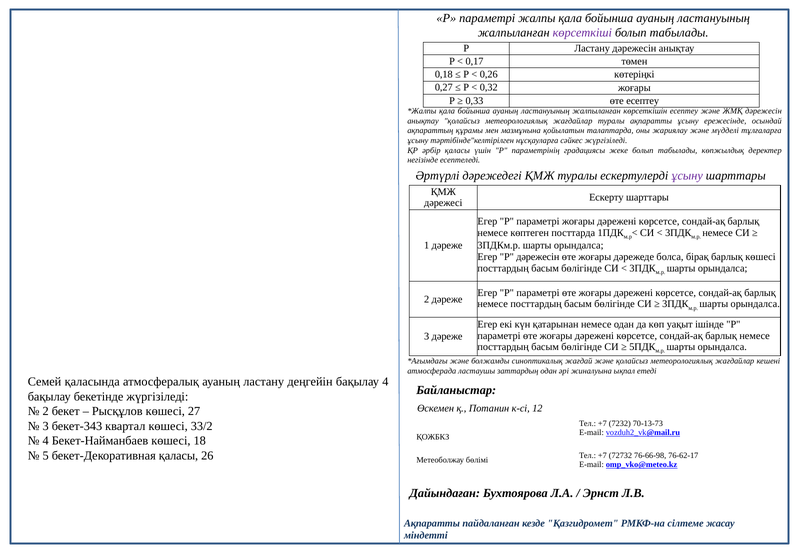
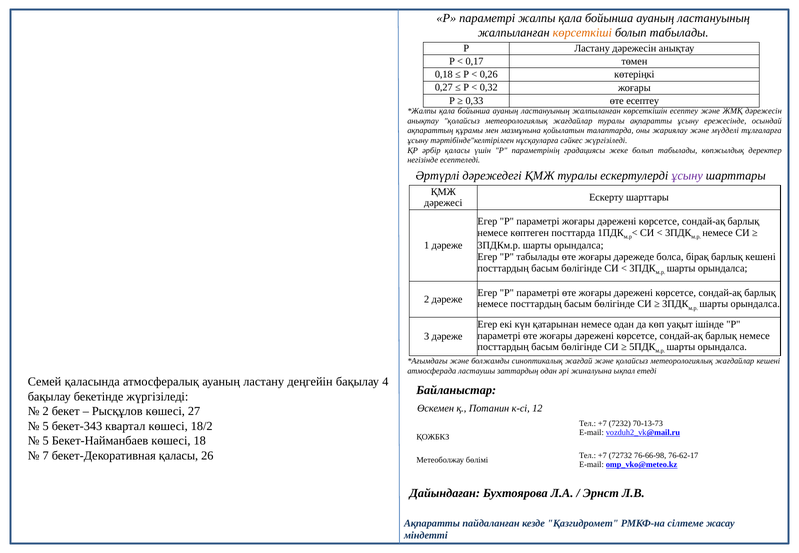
көрсеткіші colour: purple -> orange
P дәрежесін: дәрежесін -> табылады
барлық көшесі: көшесі -> кешені
3 at (46, 426): 3 -> 5
33/2: 33/2 -> 18/2
4 at (46, 441): 4 -> 5
5: 5 -> 7
